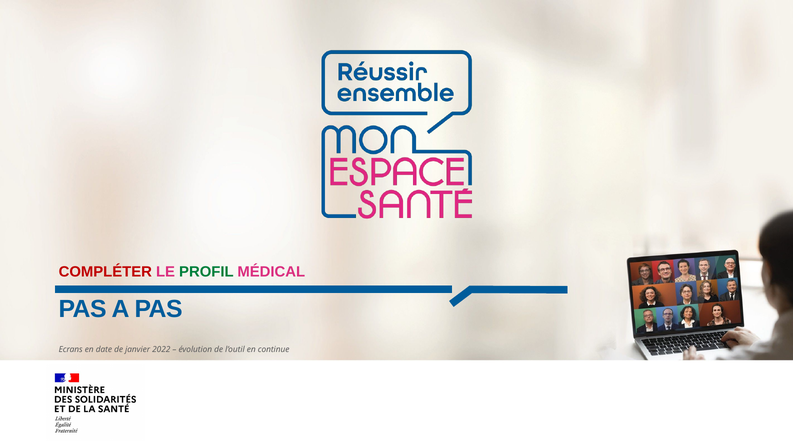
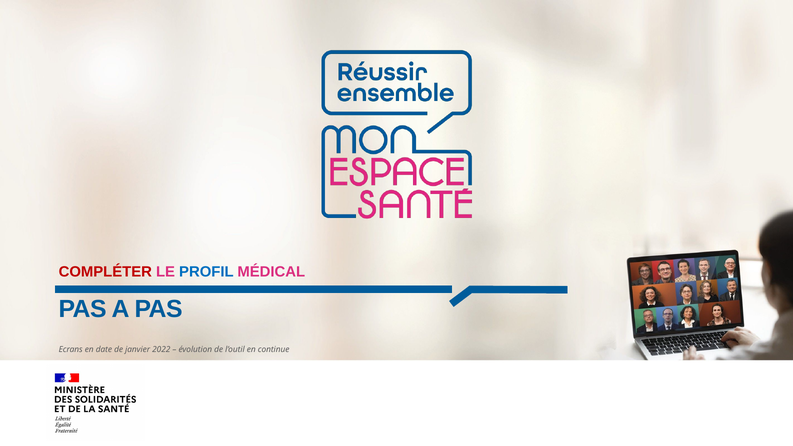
PROFIL colour: green -> blue
